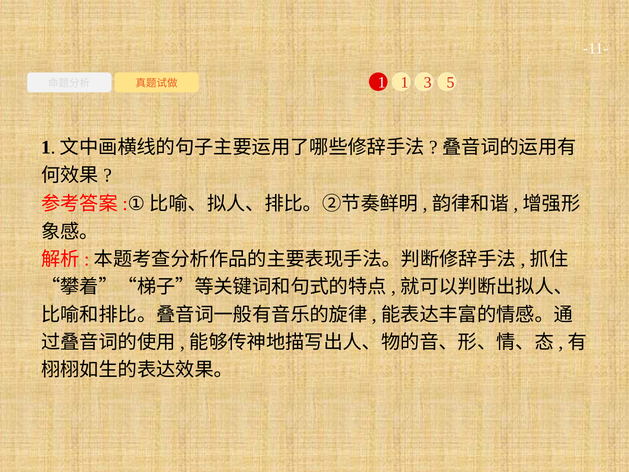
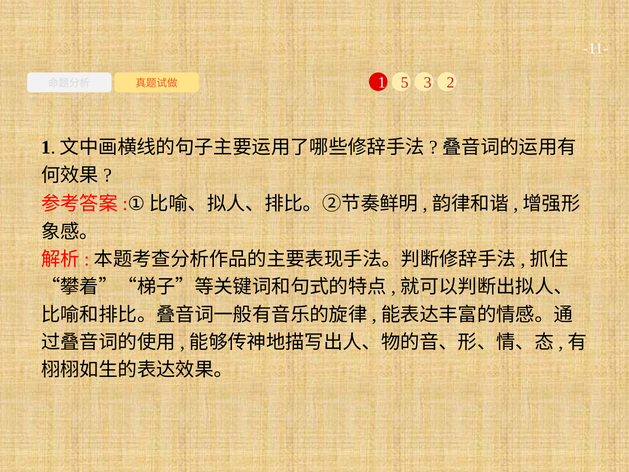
1 1: 1 -> 5
5: 5 -> 2
